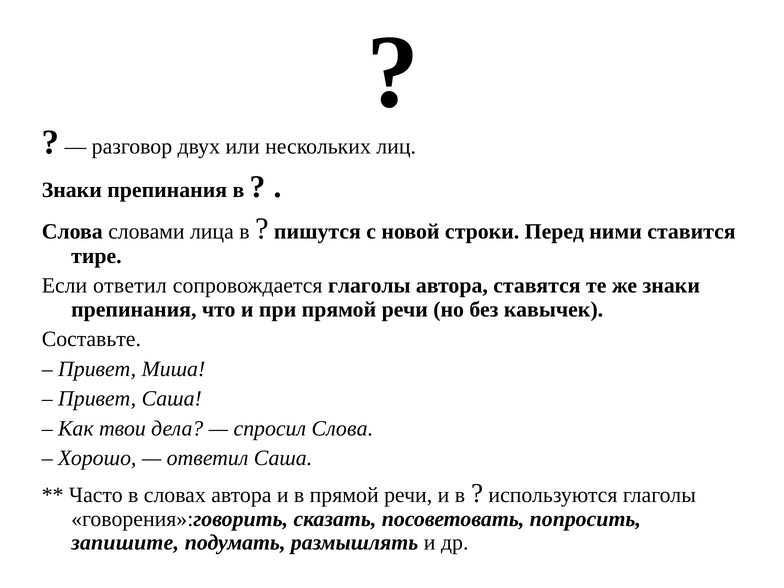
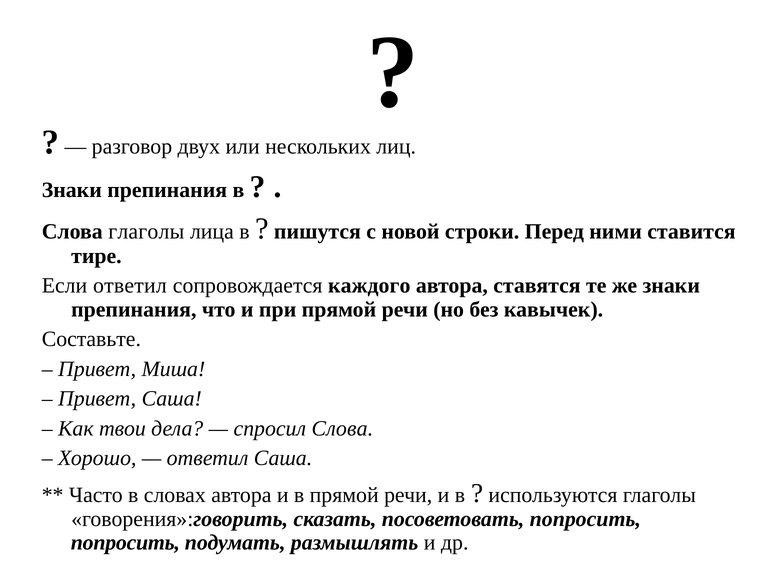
Слова словами: словами -> глаголы
сопровождается глаголы: глаголы -> каждого
запишите at (125, 542): запишите -> попросить
